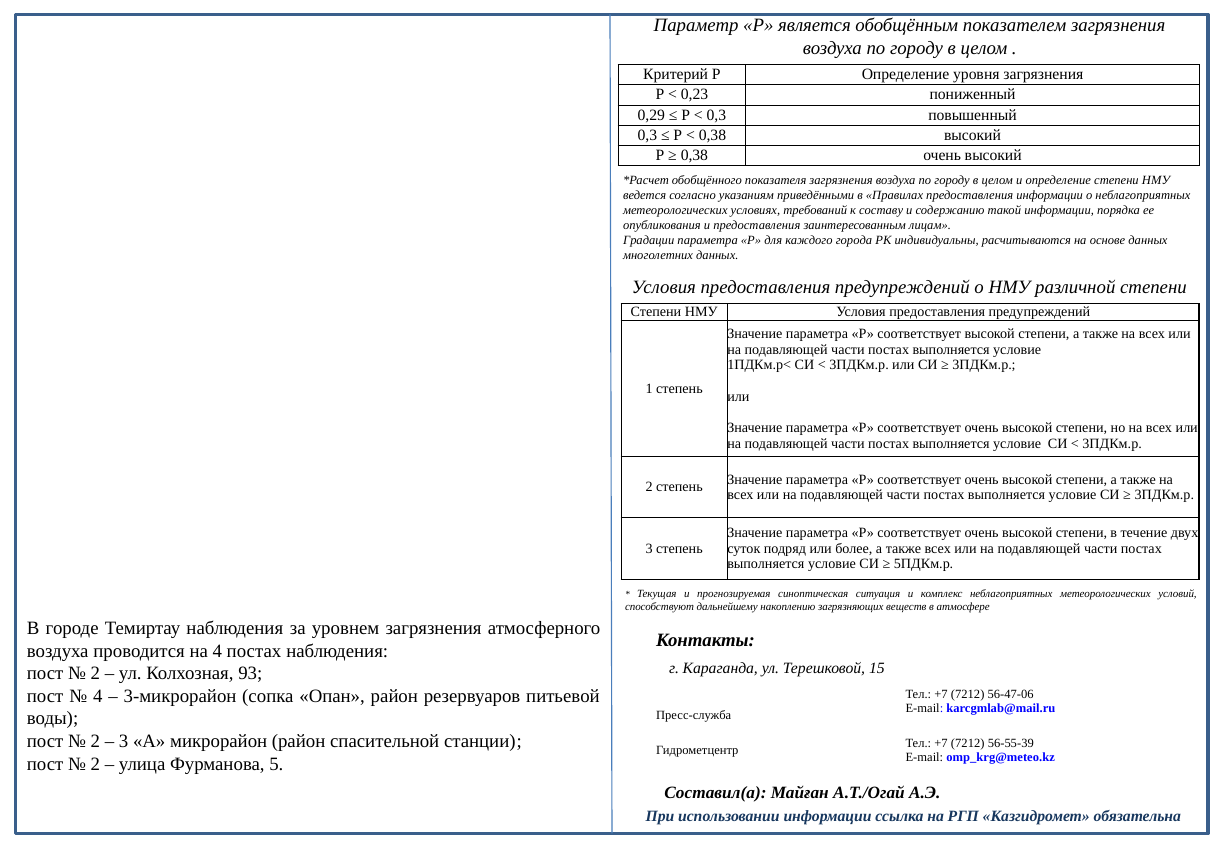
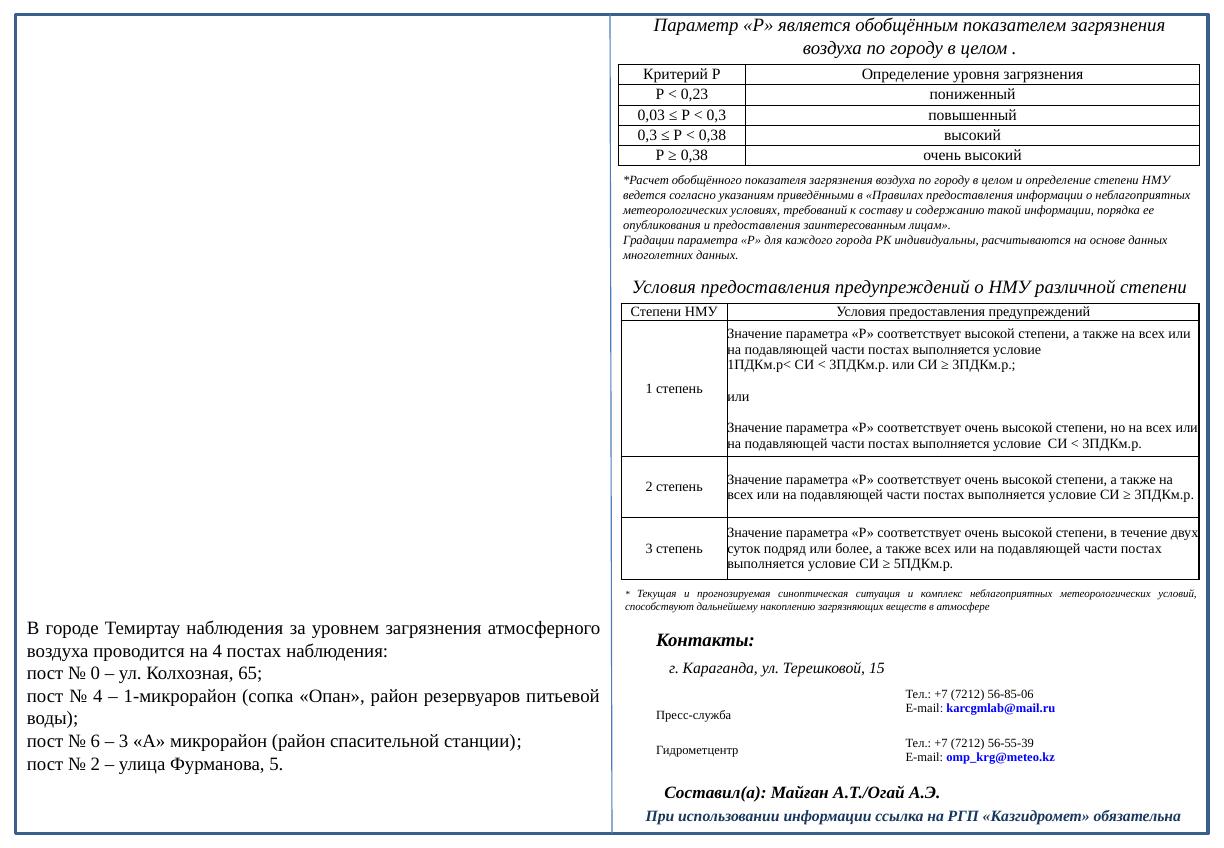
0,29: 0,29 -> 0,03
2 at (95, 673): 2 -> 0
93: 93 -> 65
3-микрорайон: 3-микрорайон -> 1-микрорайон
56-47-06: 56-47-06 -> 56-85-06
2 at (95, 741): 2 -> 6
